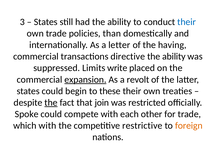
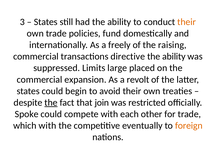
their at (187, 22) colour: blue -> orange
than: than -> fund
letter: letter -> freely
having: having -> raising
write: write -> large
expansion underline: present -> none
these: these -> avoid
restrictive: restrictive -> eventually
